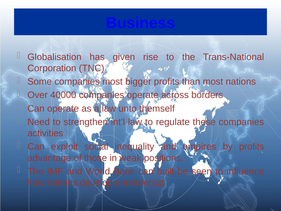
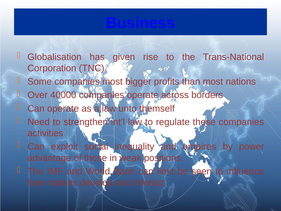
by profits: profits -> power
built: built -> limit
